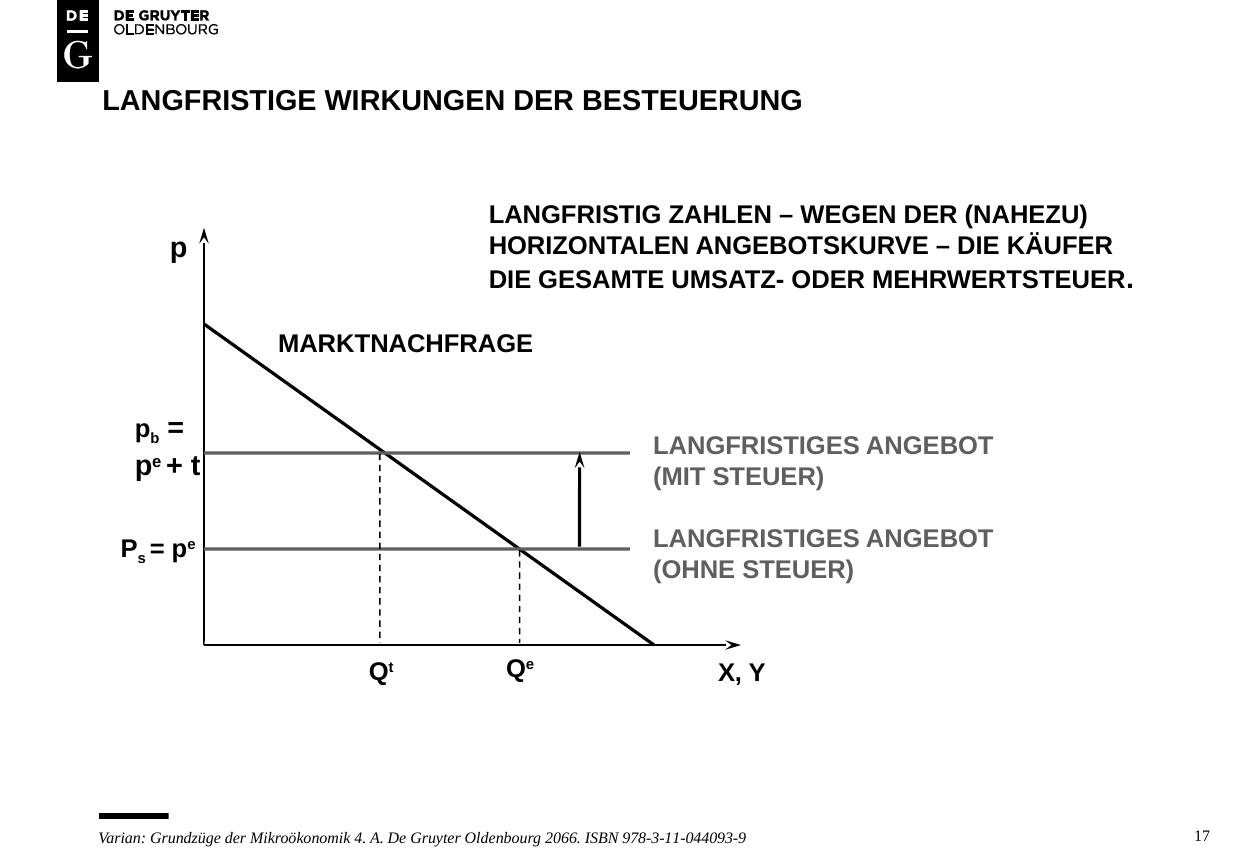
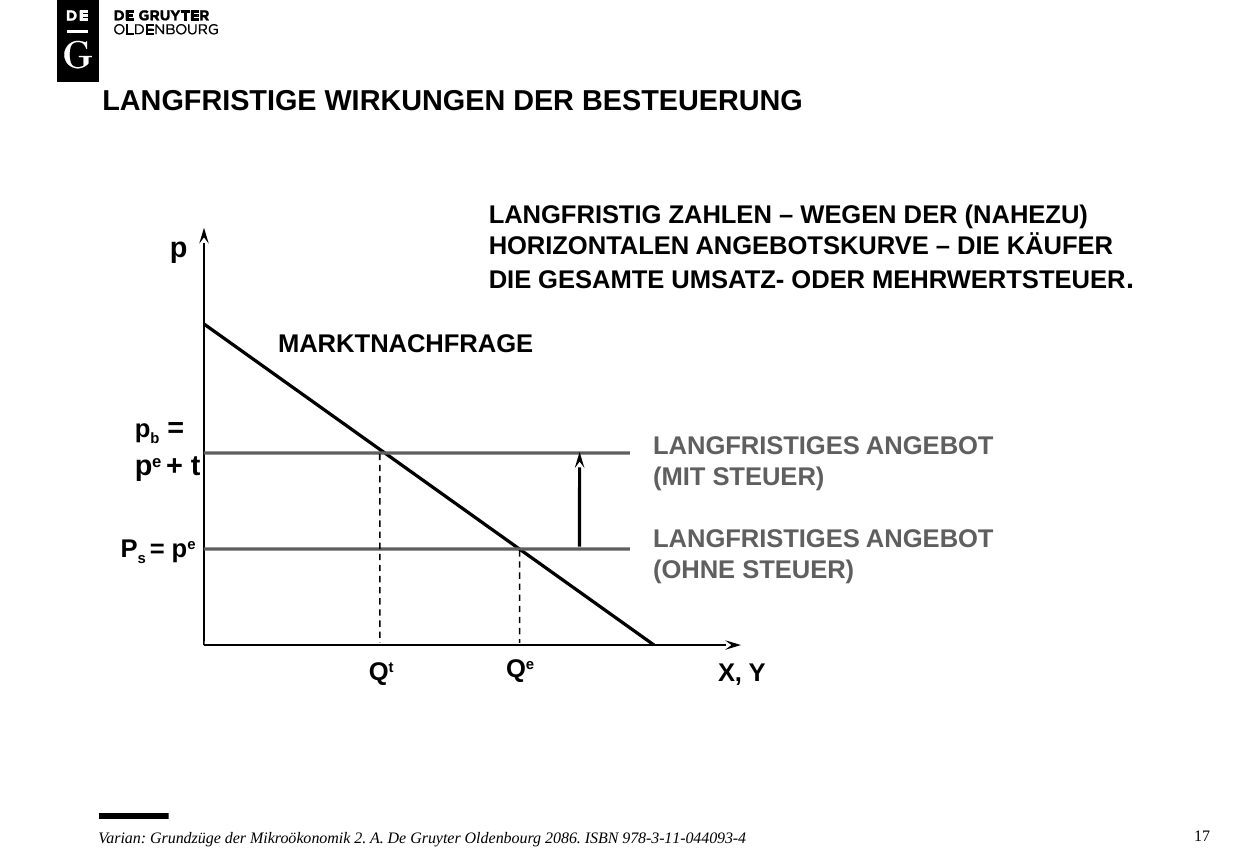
4: 4 -> 2
2066: 2066 -> 2086
978-3-11-044093-9: 978-3-11-044093-9 -> 978-3-11-044093-4
